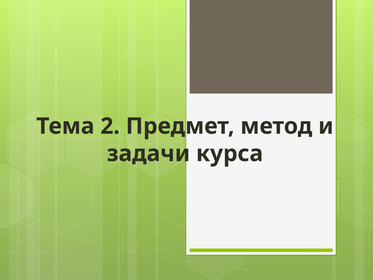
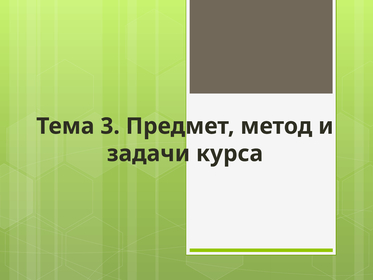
2: 2 -> 3
